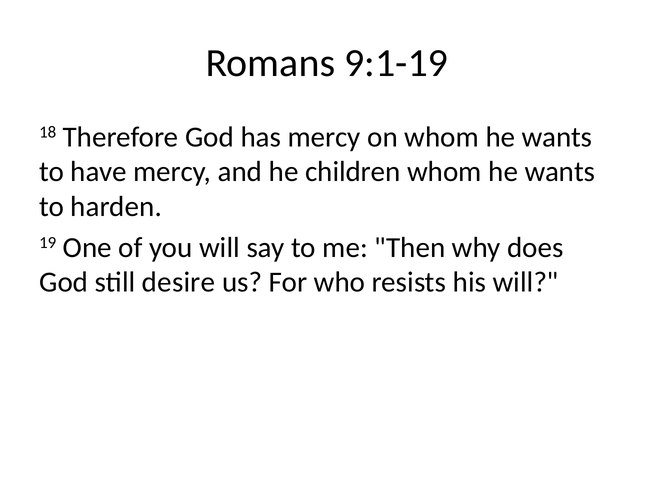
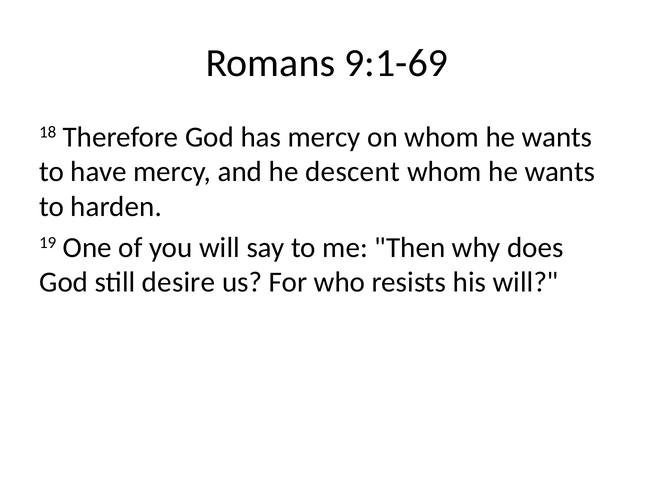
9:1-19: 9:1-19 -> 9:1-69
children: children -> descent
